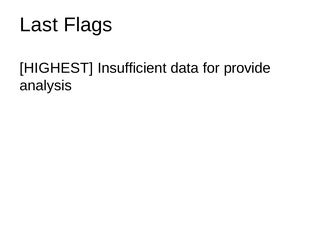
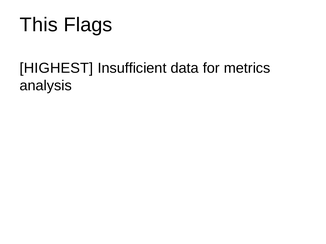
Last: Last -> This
provide: provide -> metrics
